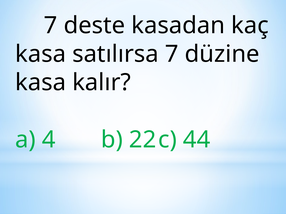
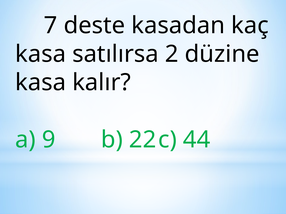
satılırsa 7: 7 -> 2
4: 4 -> 9
